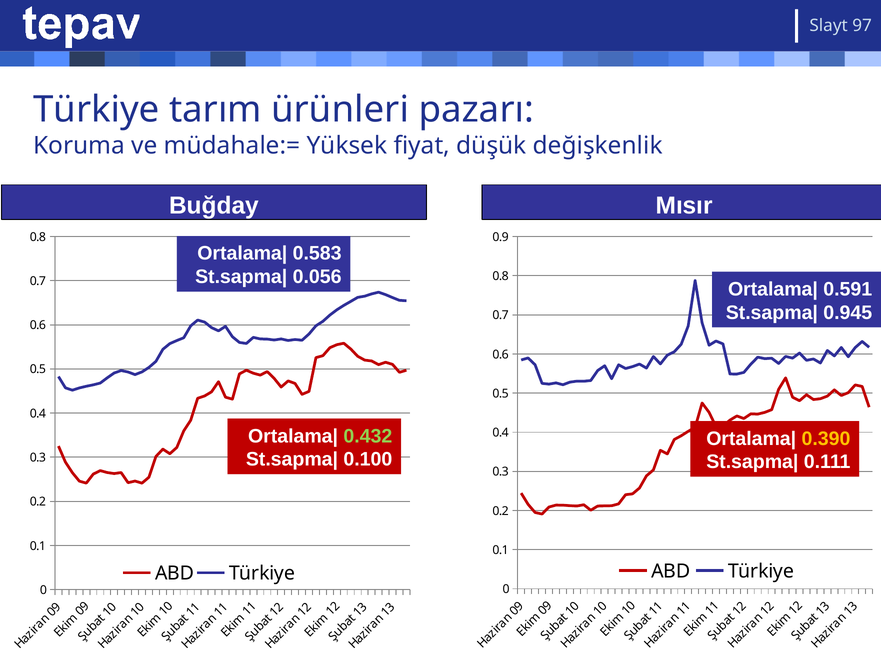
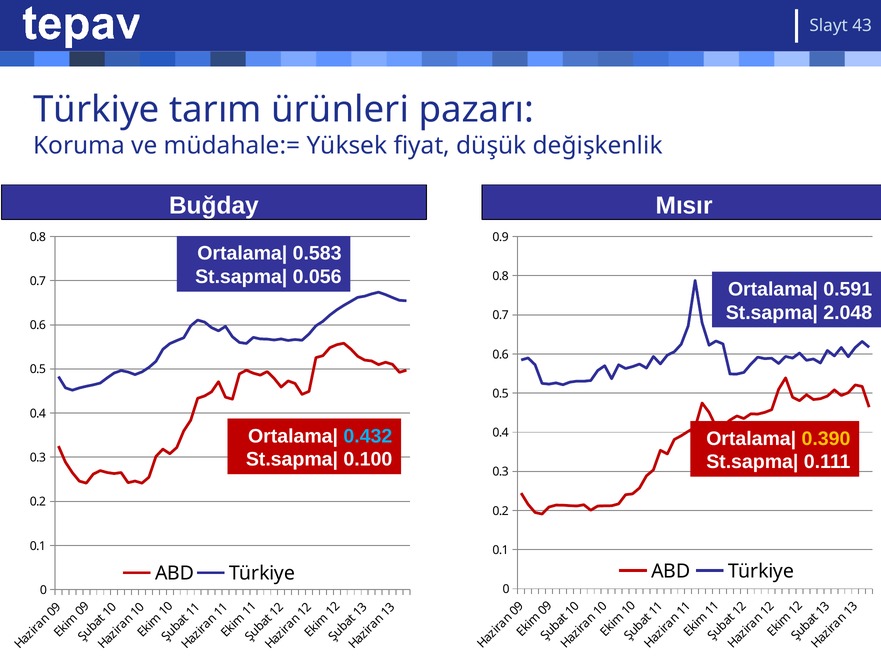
97: 97 -> 43
0.945: 0.945 -> 2.048
0.432 colour: light green -> light blue
